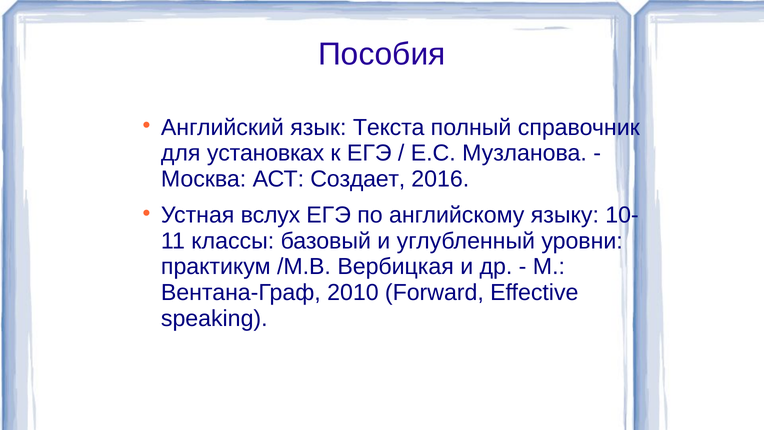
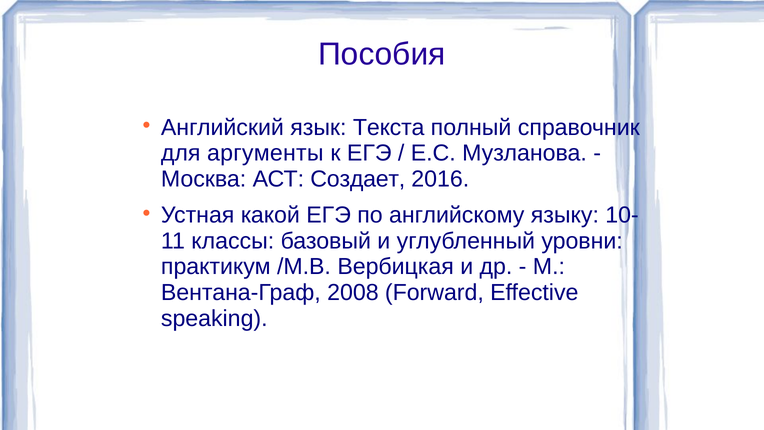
установках: установках -> аргументы
вслух: вслух -> какой
2010: 2010 -> 2008
